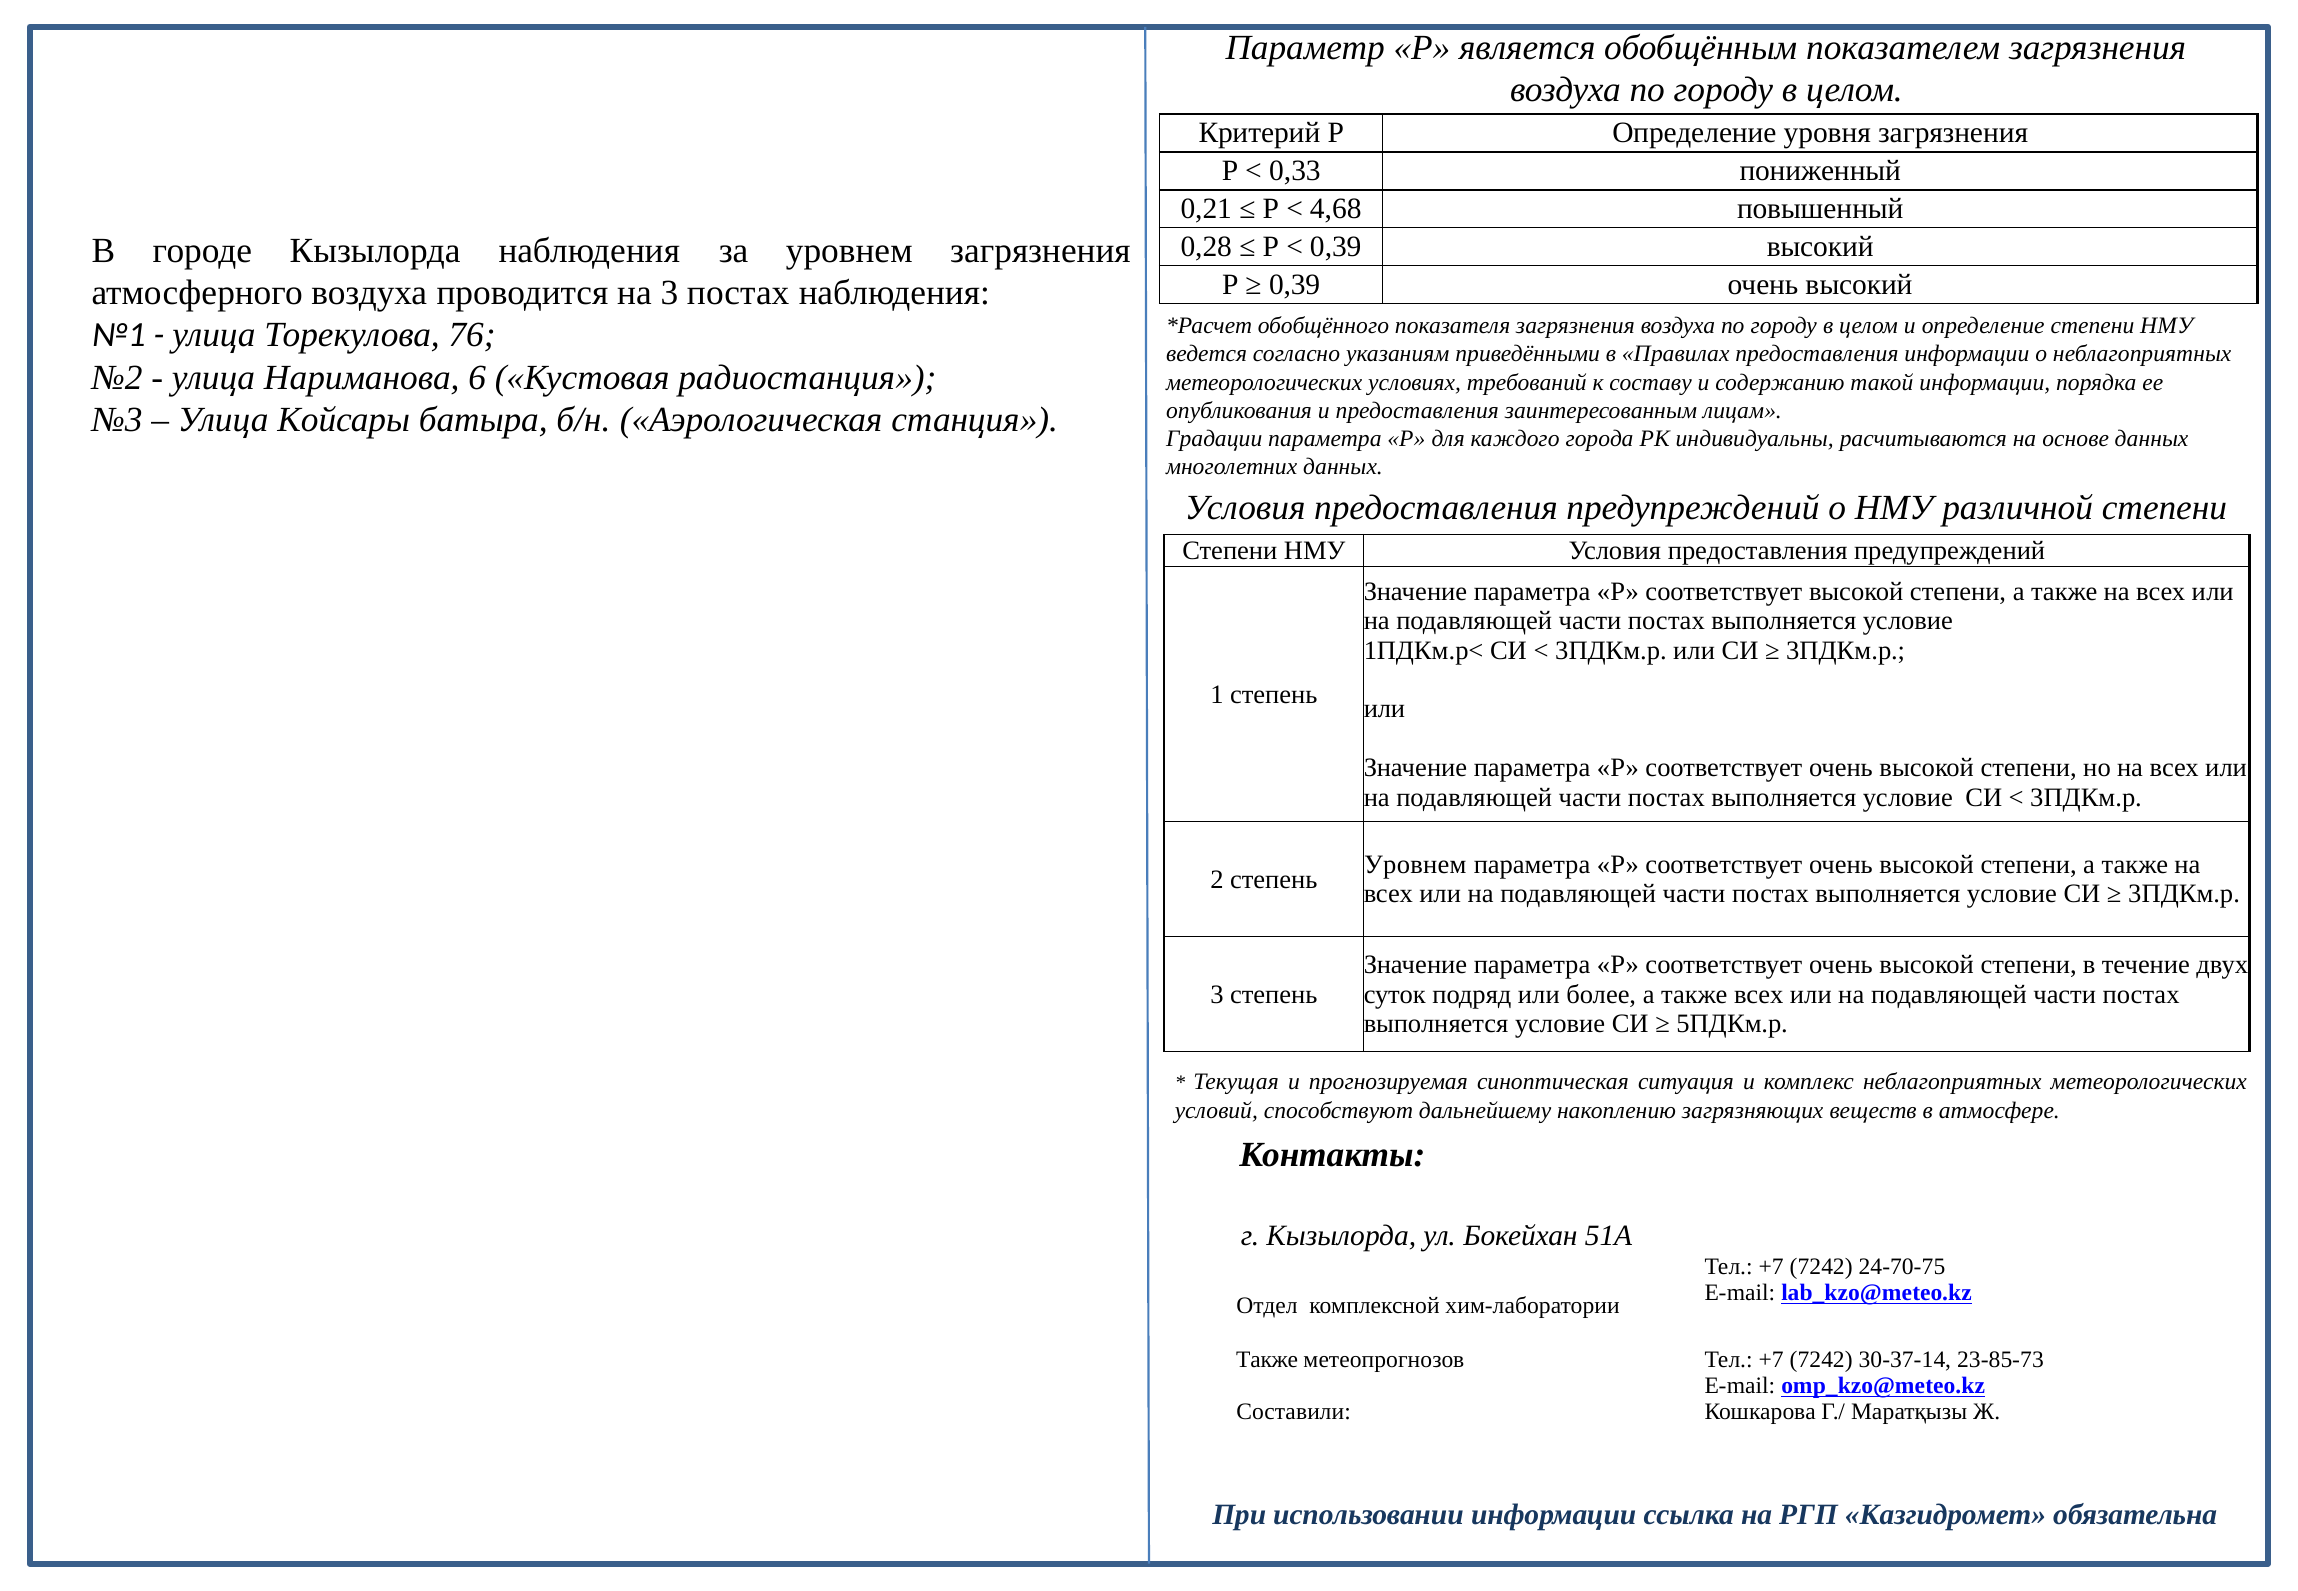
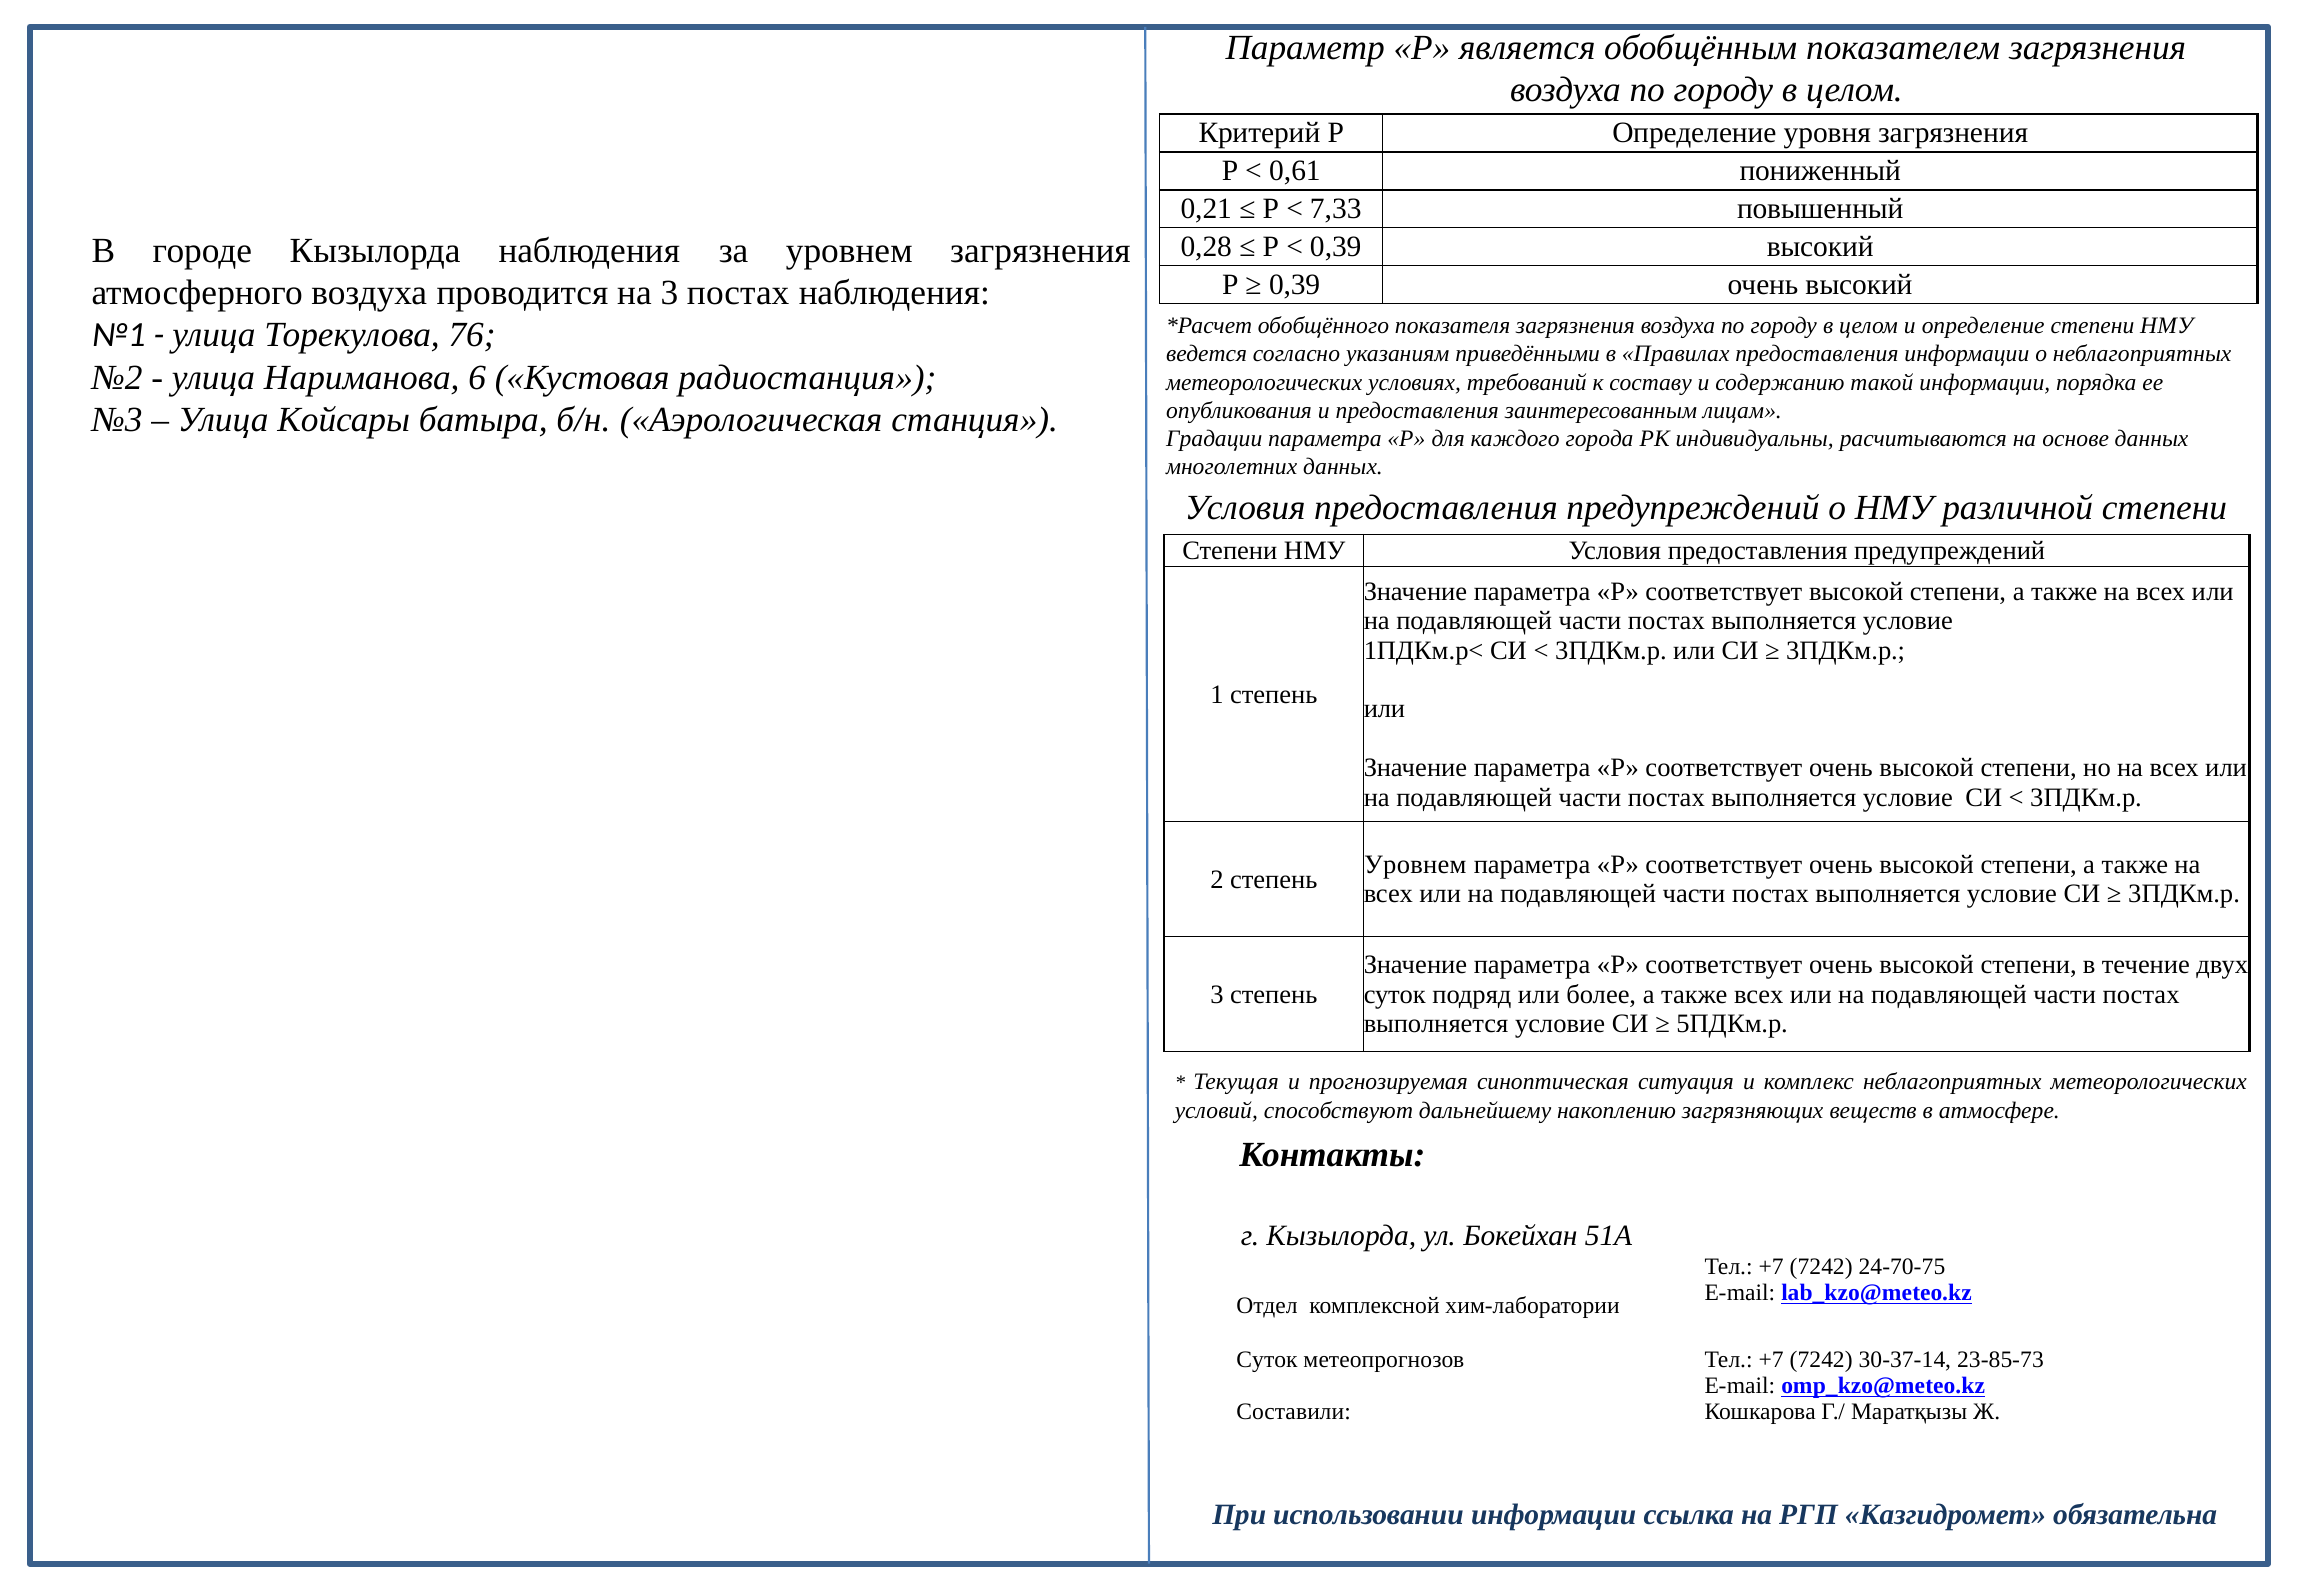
0,33: 0,33 -> 0,61
4,68: 4,68 -> 7,33
Также at (1267, 1359): Также -> Суток
